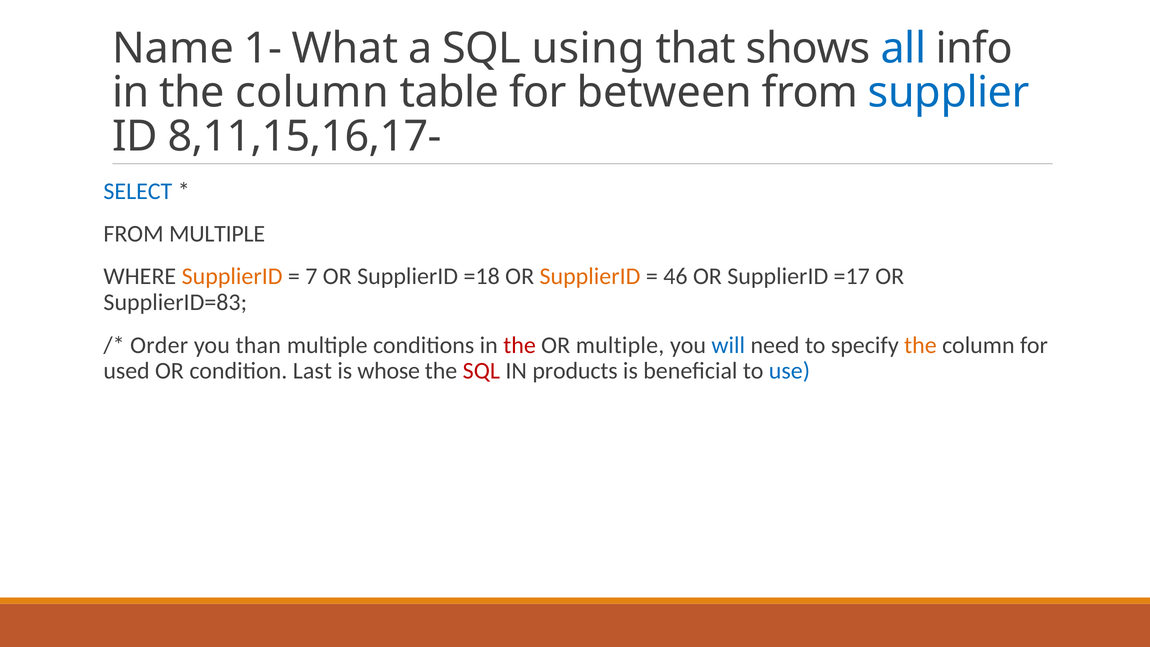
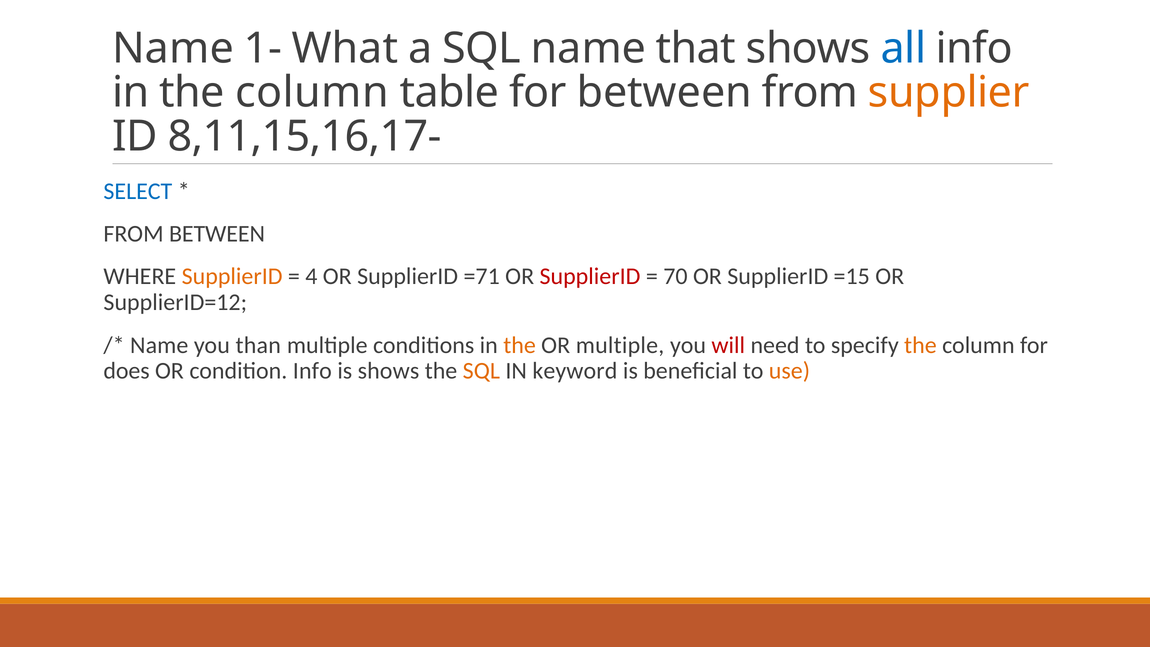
SQL using: using -> name
supplier colour: blue -> orange
FROM MULTIPLE: MULTIPLE -> BETWEEN
7: 7 -> 4
=18: =18 -> =71
SupplierID at (590, 277) colour: orange -> red
46: 46 -> 70
=17: =17 -> =15
SupplierID=83: SupplierID=83 -> SupplierID=12
Order at (159, 345): Order -> Name
the at (520, 345) colour: red -> orange
will colour: blue -> red
used: used -> does
condition Last: Last -> Info
is whose: whose -> shows
SQL at (481, 371) colour: red -> orange
products: products -> keyword
use colour: blue -> orange
